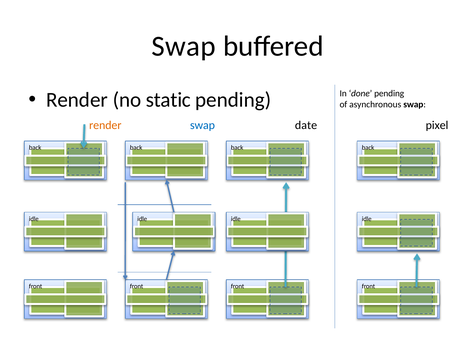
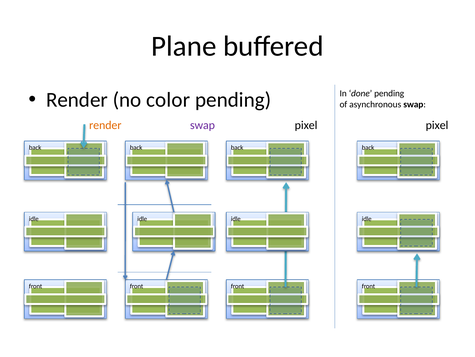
Swap at (184, 46): Swap -> Plane
static: static -> color
swap at (202, 125) colour: blue -> purple
date at (306, 125): date -> pixel
